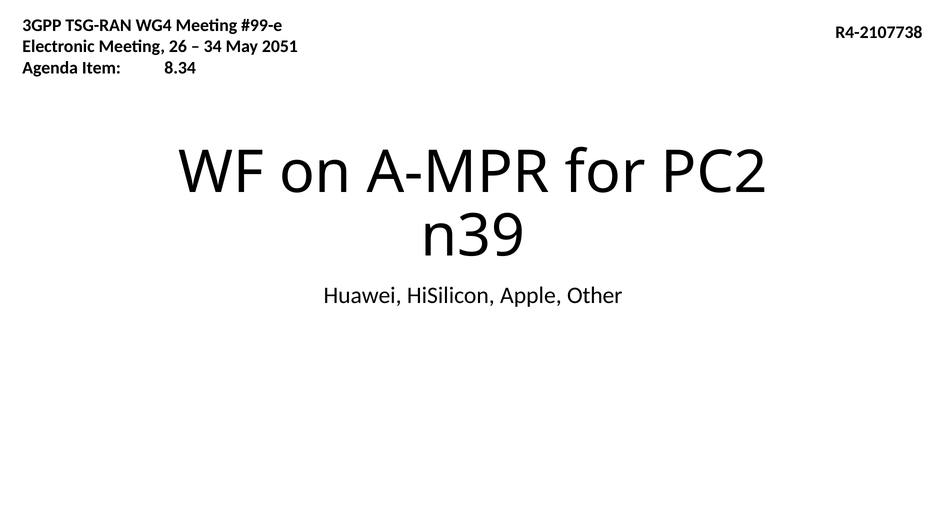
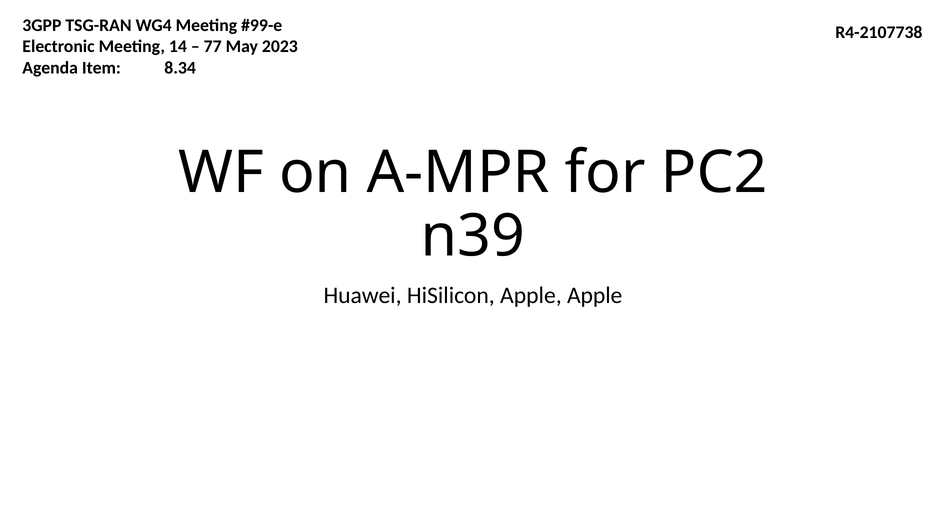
26: 26 -> 14
34: 34 -> 77
2051: 2051 -> 2023
Apple Other: Other -> Apple
